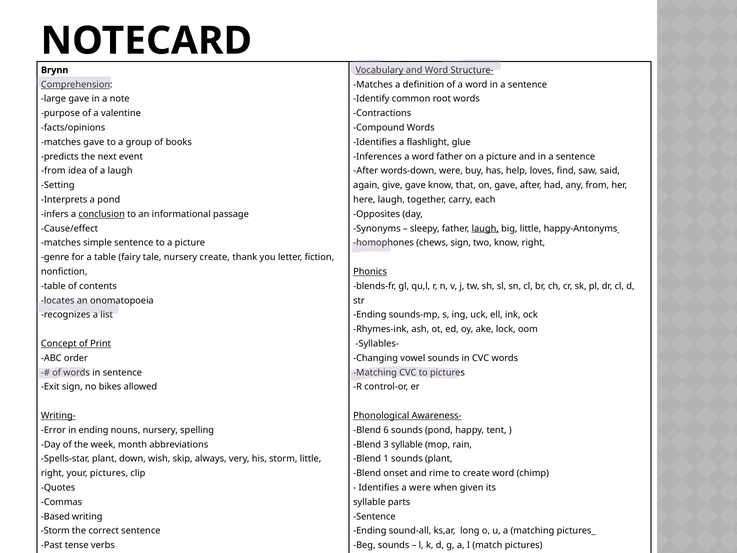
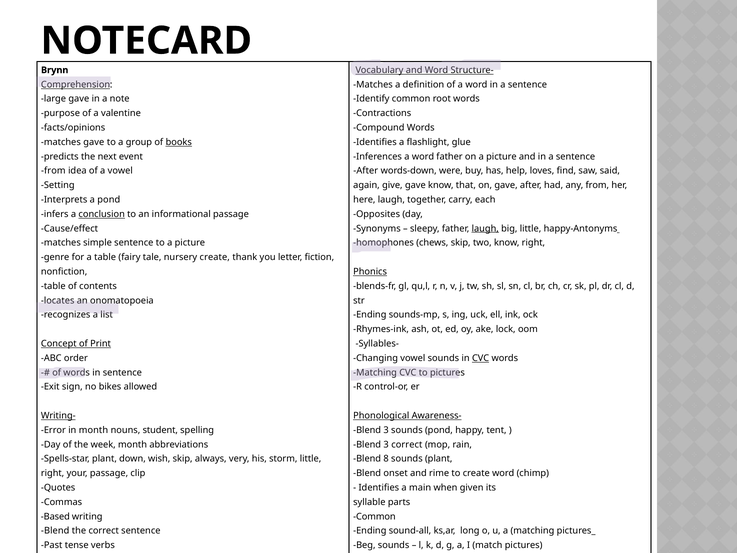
books underline: none -> present
a laugh: laugh -> vowel
chews sign: sign -> skip
CVC at (481, 358) underline: none -> present
in ending: ending -> month
nouns nursery: nursery -> student
6 at (386, 430): 6 -> 3
3 syllable: syllable -> correct
1: 1 -> 8
your pictures: pictures -> passage
a were: were -> main
Sentence at (374, 516): Sentence -> Common
Storm at (55, 531): Storm -> Blend
